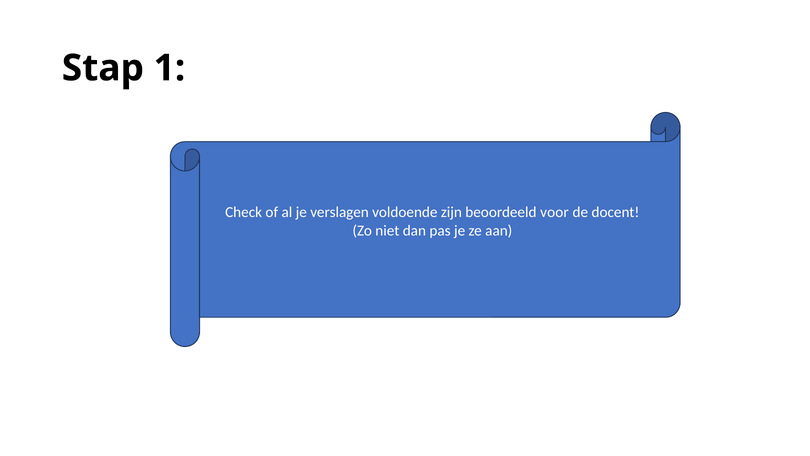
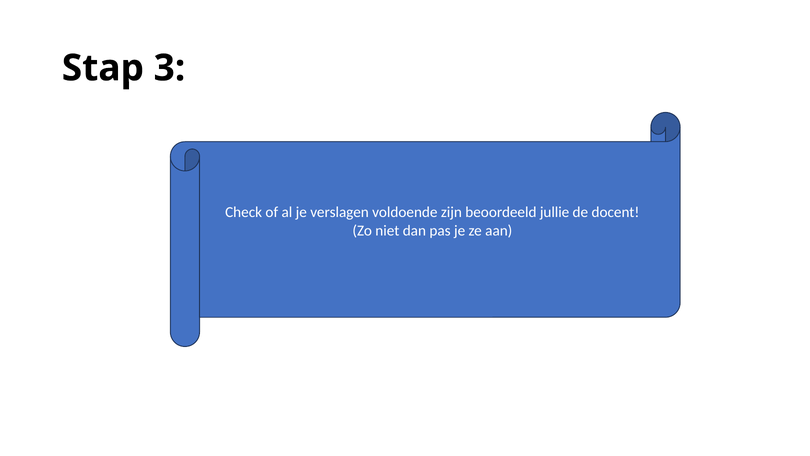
1: 1 -> 3
voor: voor -> jullie
